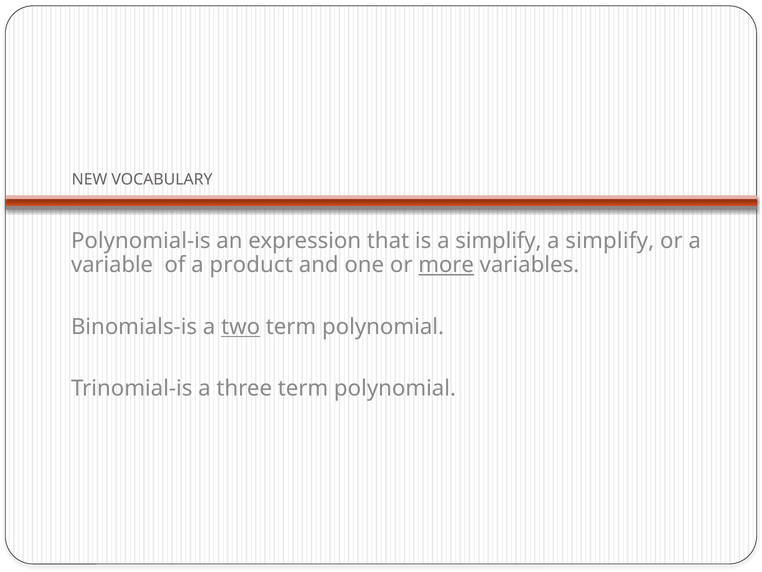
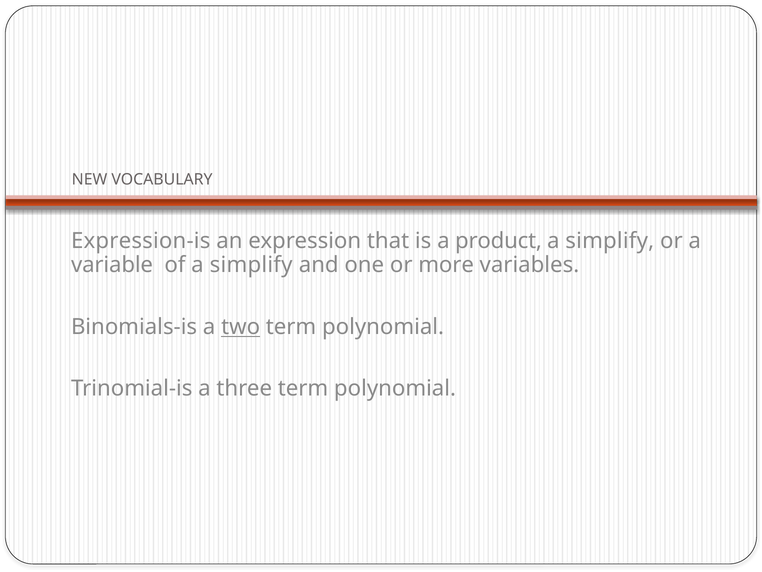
Polynomial-is: Polynomial-is -> Expression-is
is a simplify: simplify -> product
of a product: product -> simplify
more underline: present -> none
